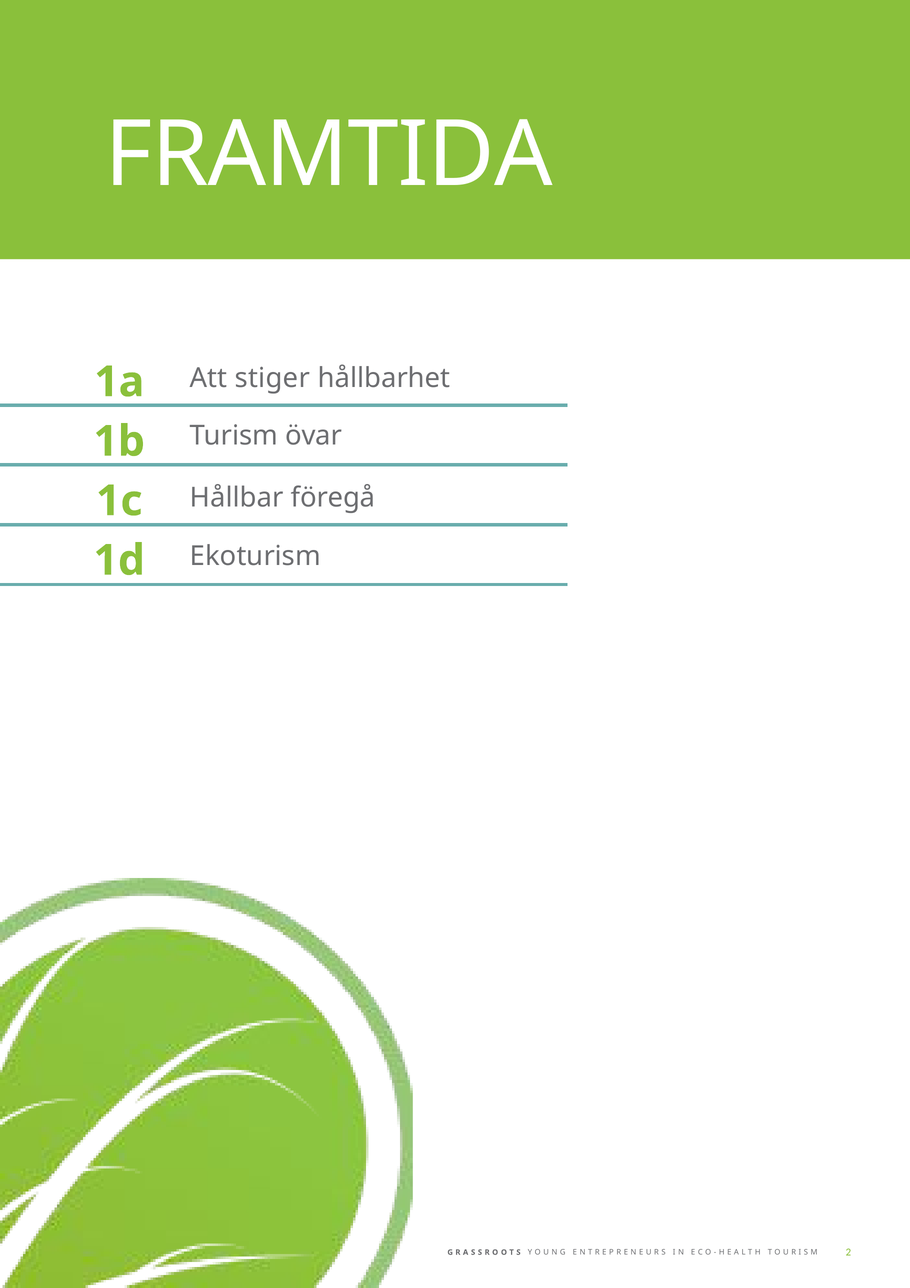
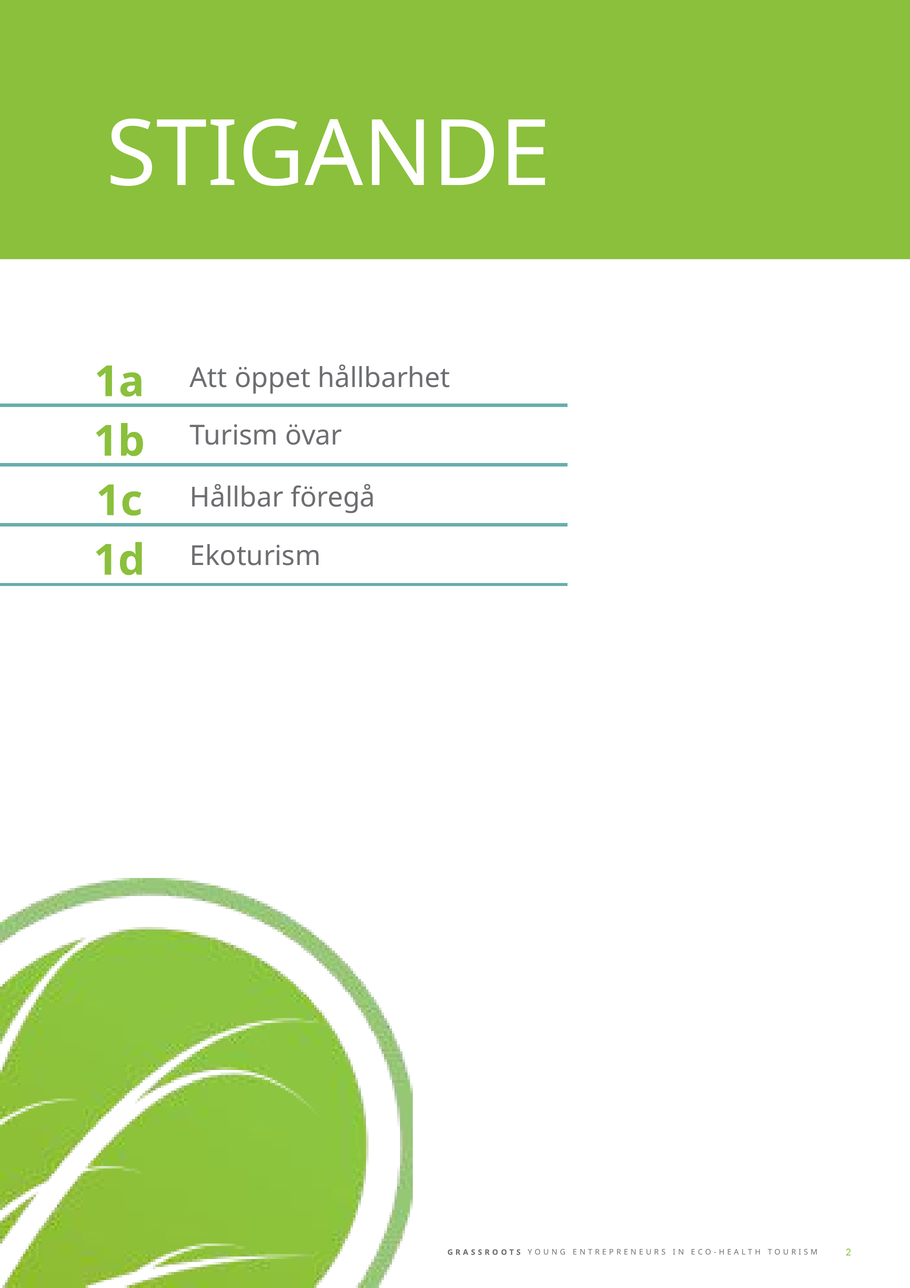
FRAMTIDA: FRAMTIDA -> STIGANDE
stiger: stiger -> öppet
